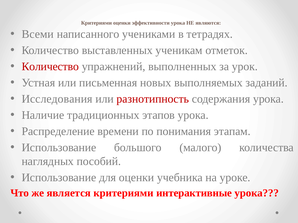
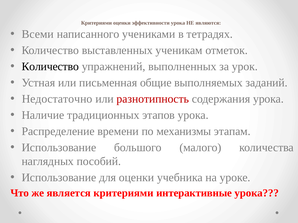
Количество at (50, 67) colour: red -> black
новых: новых -> общие
Исследования: Исследования -> Недостаточно
понимания: понимания -> механизмы
